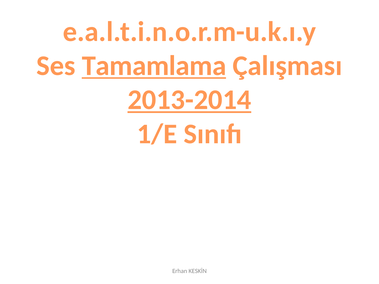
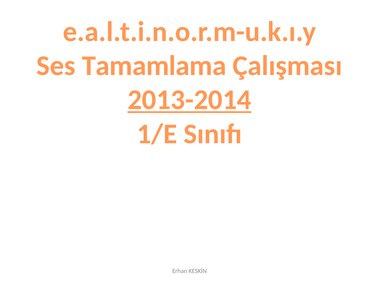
Tamamlama underline: present -> none
